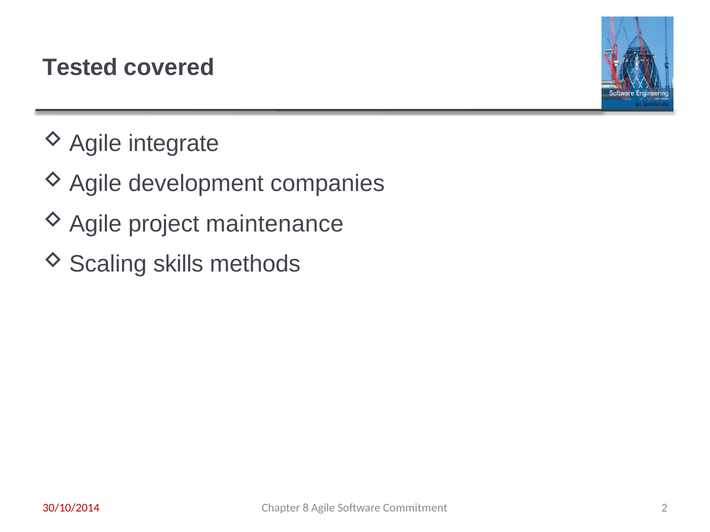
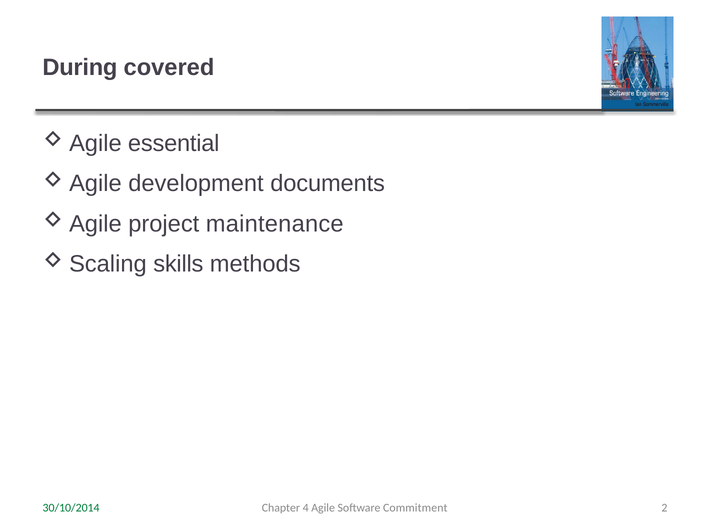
Tested: Tested -> During
integrate: integrate -> essential
companies: companies -> documents
30/10/2014 colour: red -> green
8: 8 -> 4
